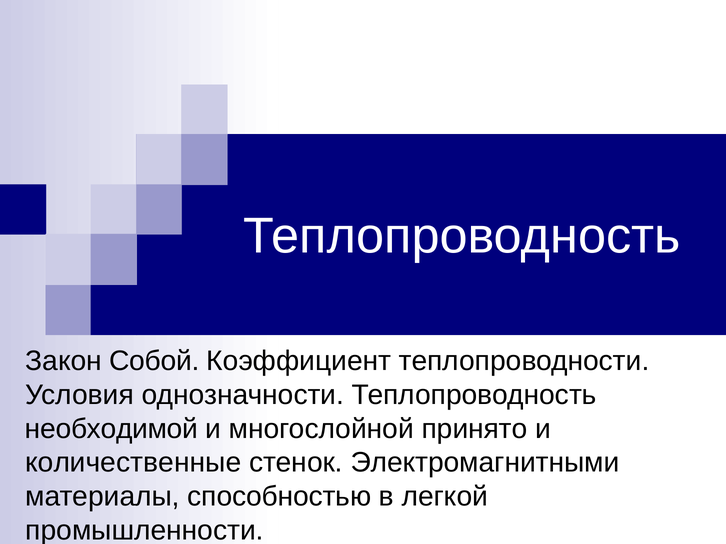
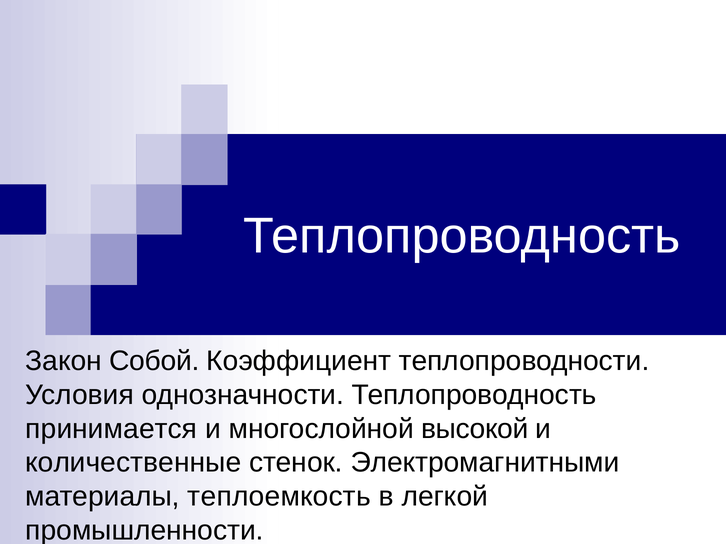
необходимой: необходимой -> принимается
принято: принято -> высокой
способностью: способностью -> теплоемкость
